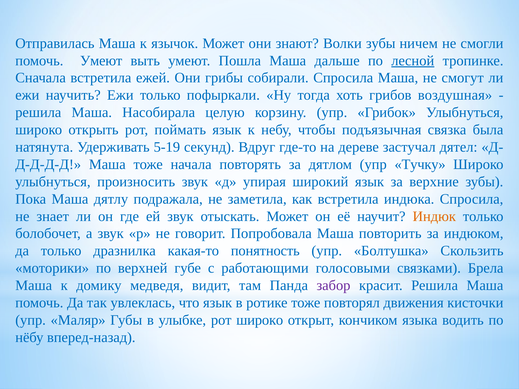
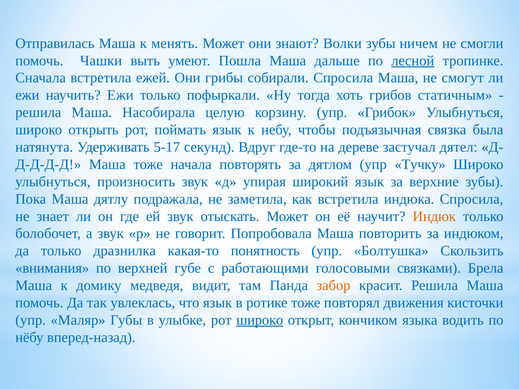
язычок: язычок -> менять
помочь Умеют: Умеют -> Чашки
воздушная: воздушная -> статичным
5-19: 5-19 -> 5-17
моторики: моторики -> внимания
забор colour: purple -> orange
широко at (260, 320) underline: none -> present
